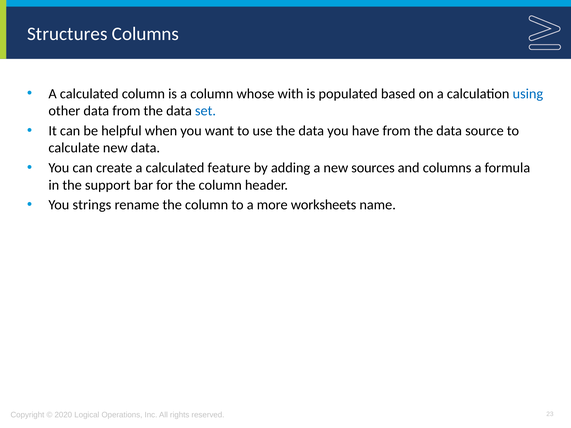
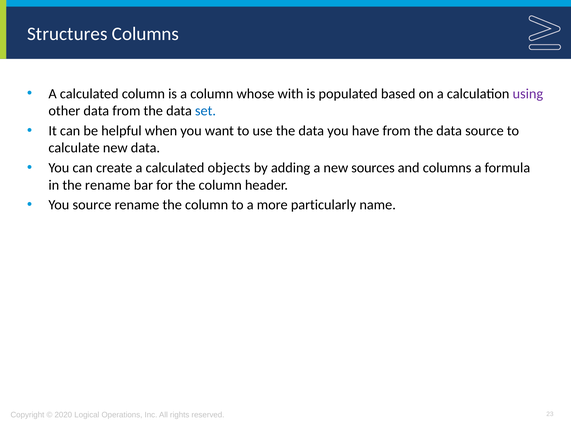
using colour: blue -> purple
feature: feature -> objects
the support: support -> rename
You strings: strings -> source
worksheets: worksheets -> particularly
